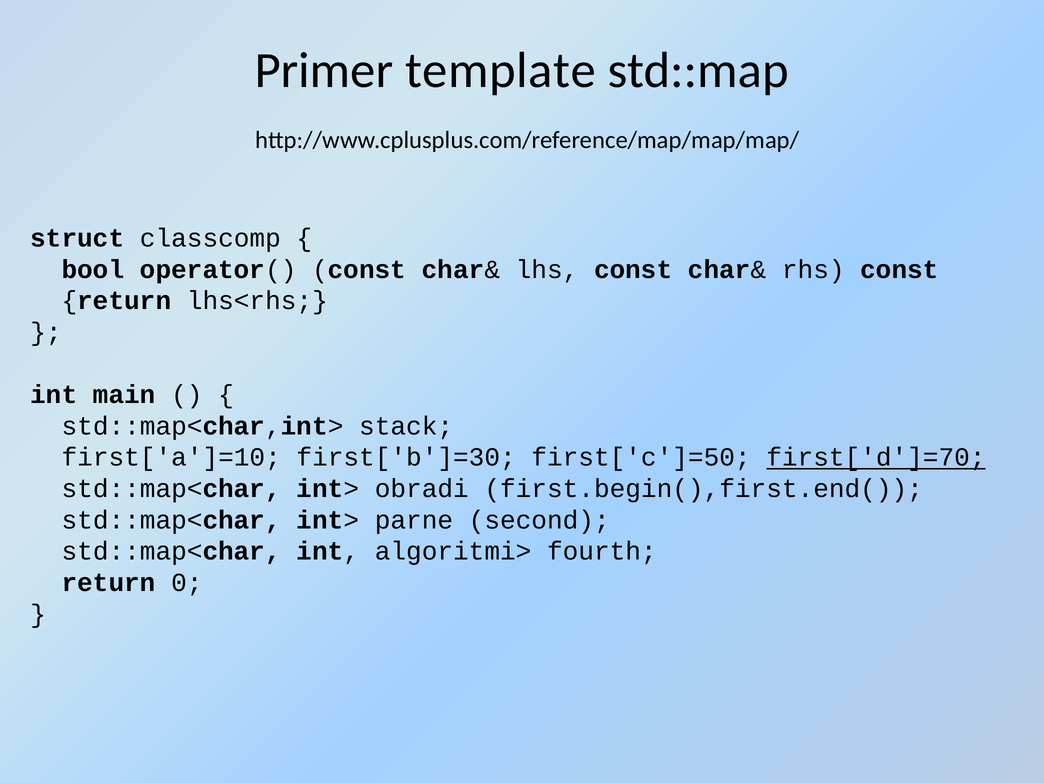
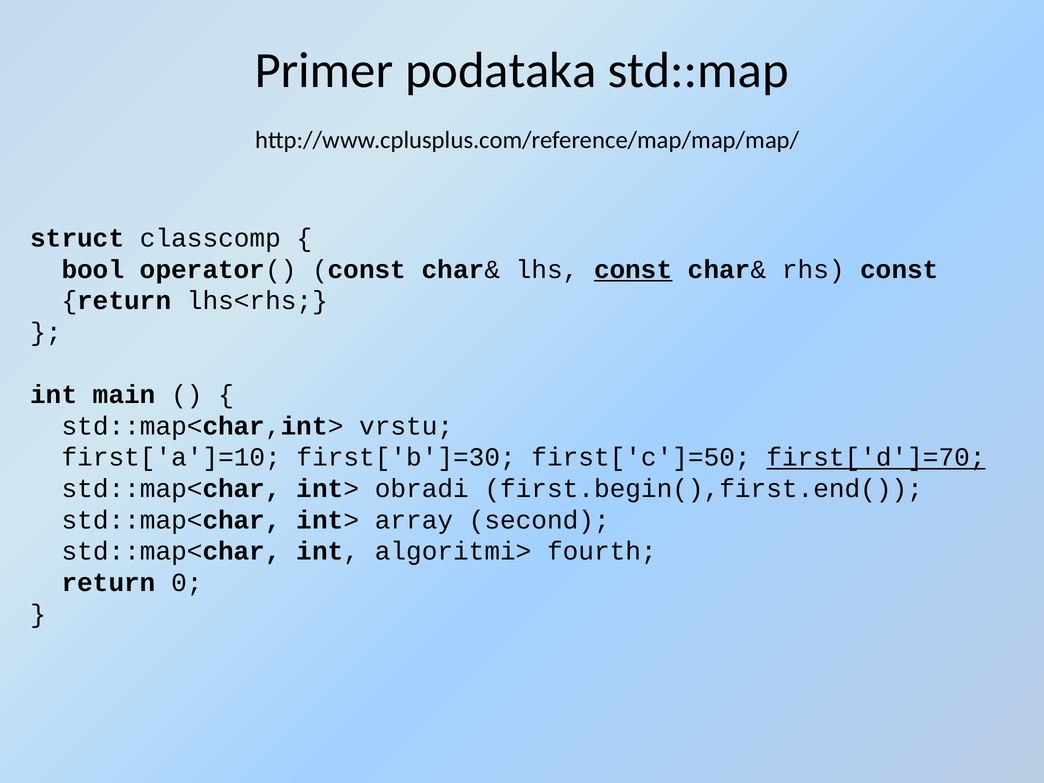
template: template -> podataka
const at (633, 269) underline: none -> present
stack: stack -> vrstu
parne: parne -> array
